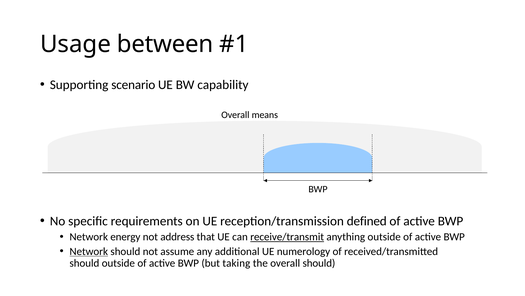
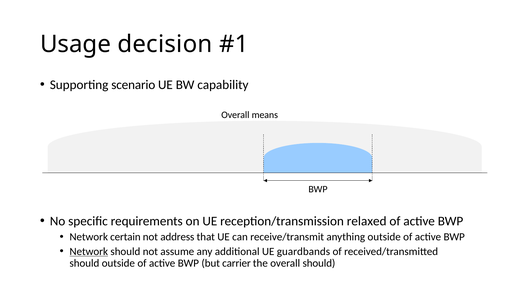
between: between -> decision
defined: defined -> relaxed
energy: energy -> certain
receive/transmit underline: present -> none
numerology: numerology -> guardbands
taking: taking -> carrier
